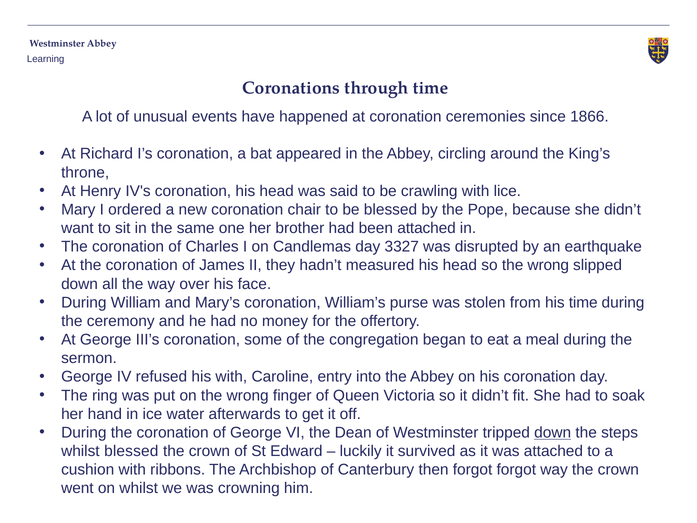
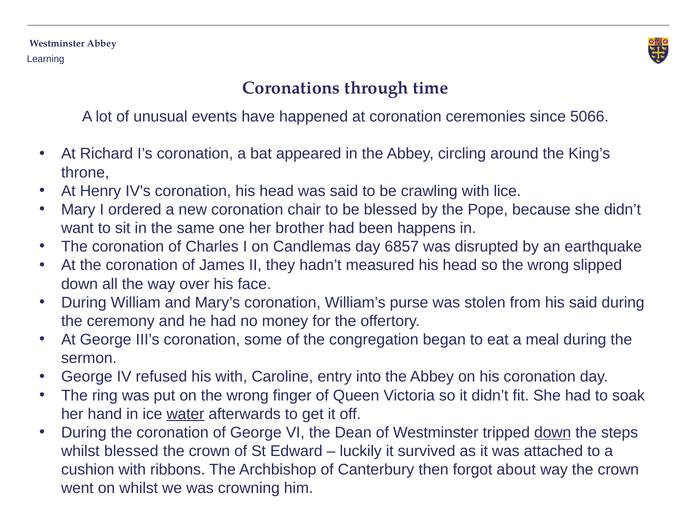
1866: 1866 -> 5066
been attached: attached -> happens
3327: 3327 -> 6857
his time: time -> said
water underline: none -> present
forgot forgot: forgot -> about
